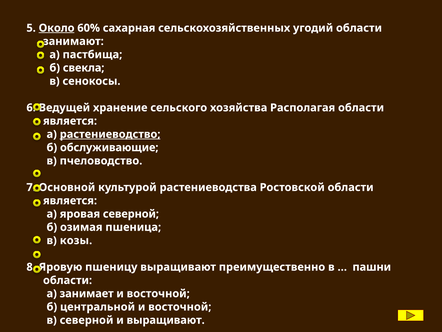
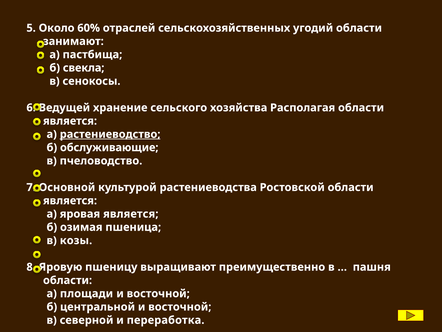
Около underline: present -> none
сахарная: сахарная -> отраслей
яровая северной: северной -> является
пашни: пашни -> пашня
занимает: занимает -> площади
и выращивают: выращивают -> переработка
